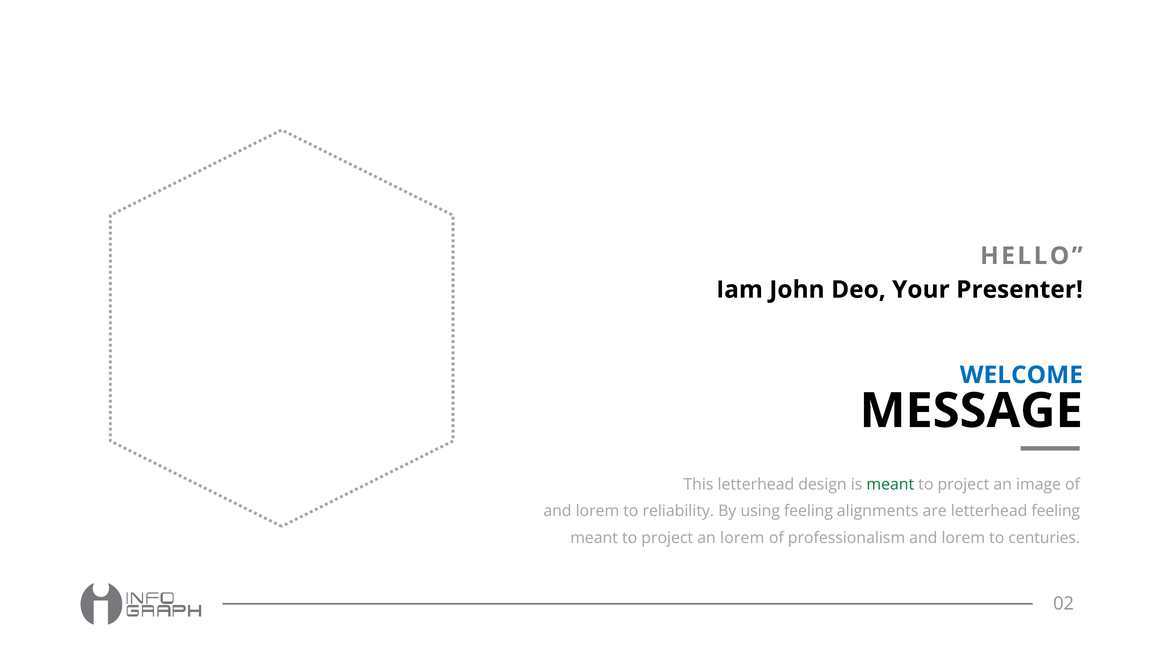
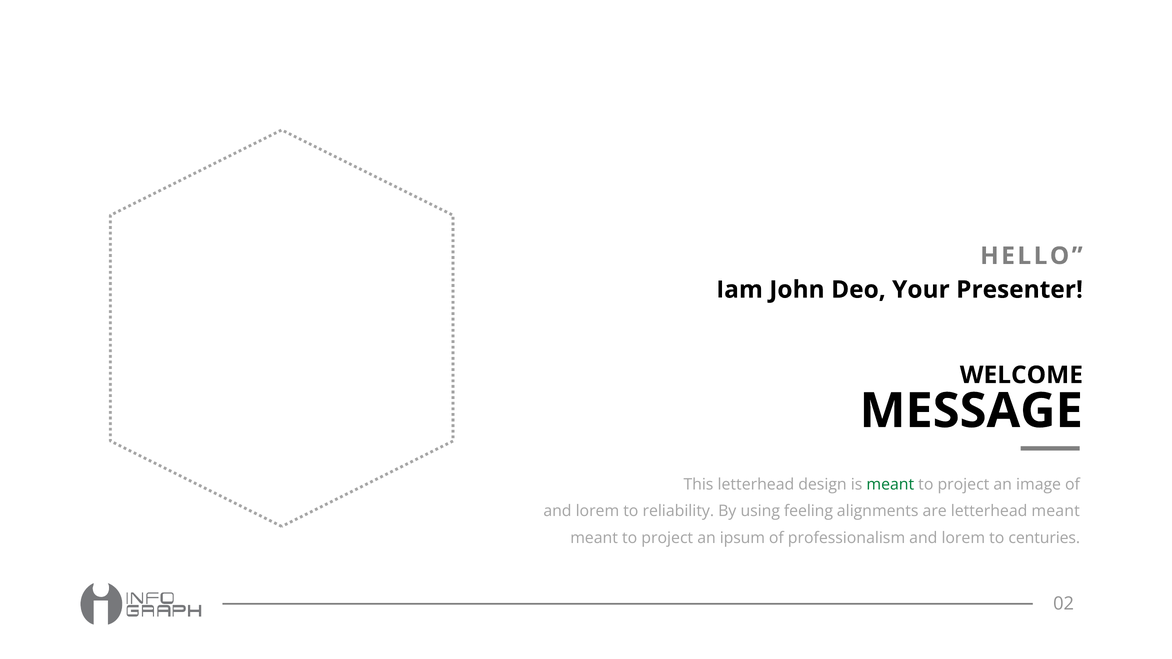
WELCOME colour: blue -> black
letterhead feeling: feeling -> meant
an lorem: lorem -> ipsum
